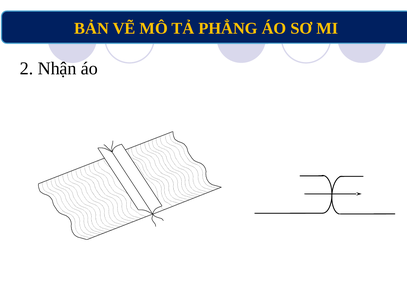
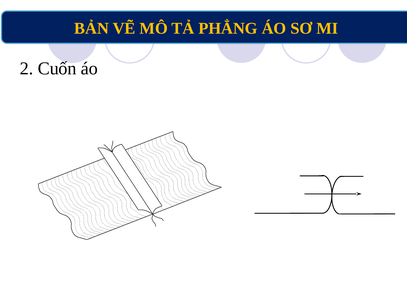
Nhận: Nhận -> Cuốn
